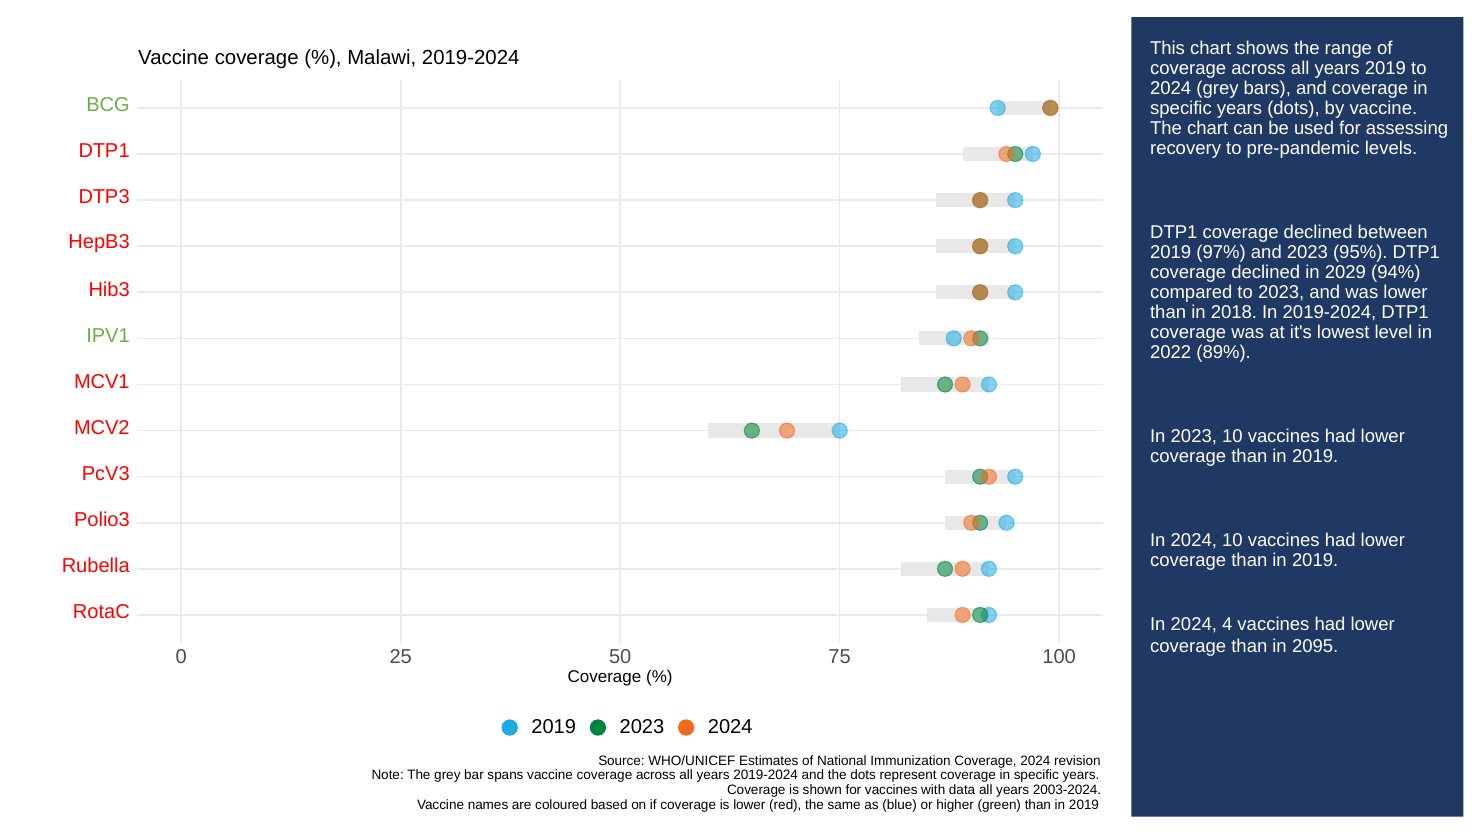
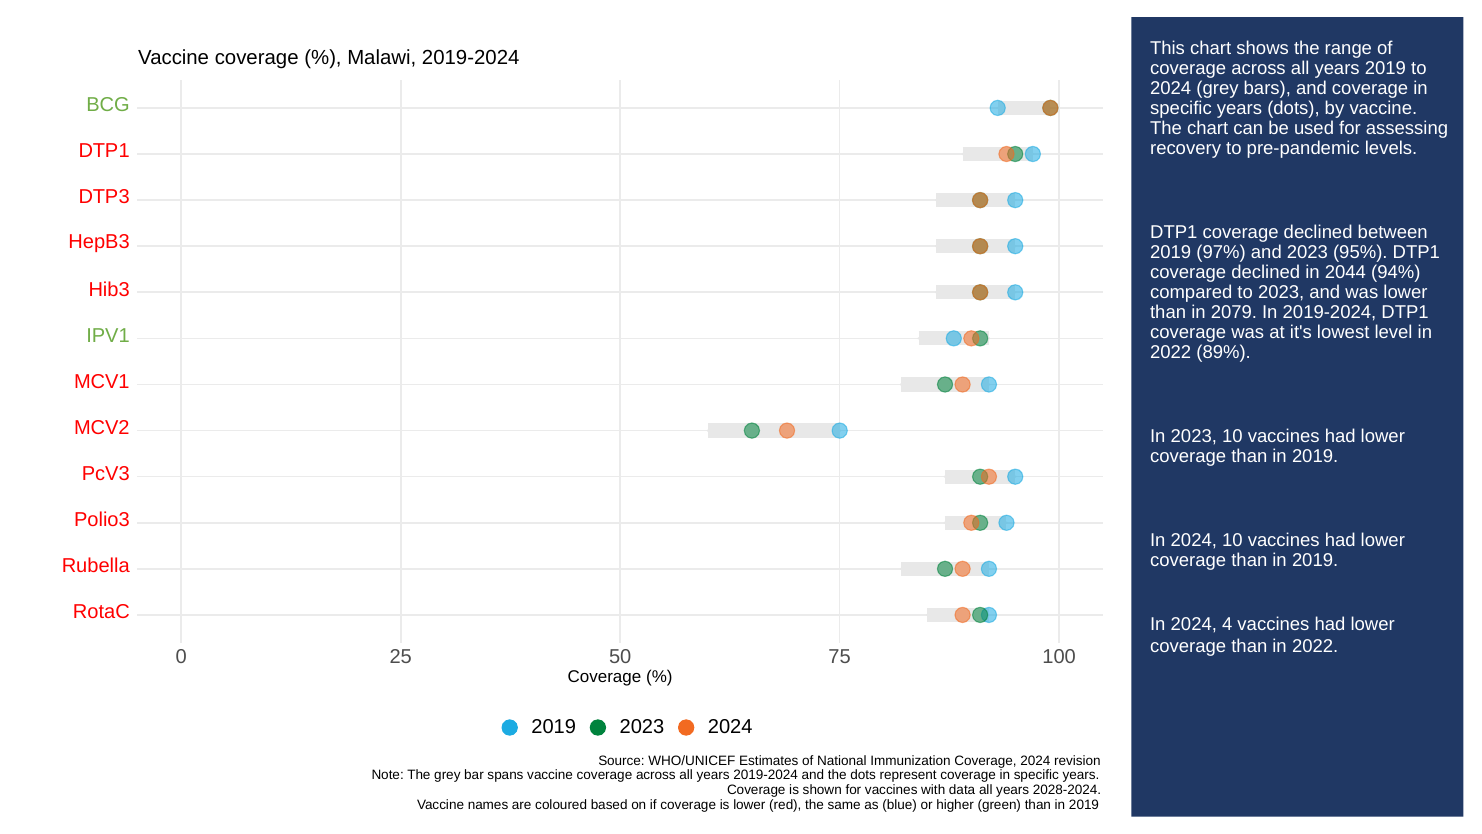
2029: 2029 -> 2044
2018: 2018 -> 2079
than in 2095: 2095 -> 2022
2003-2024: 2003-2024 -> 2028-2024
